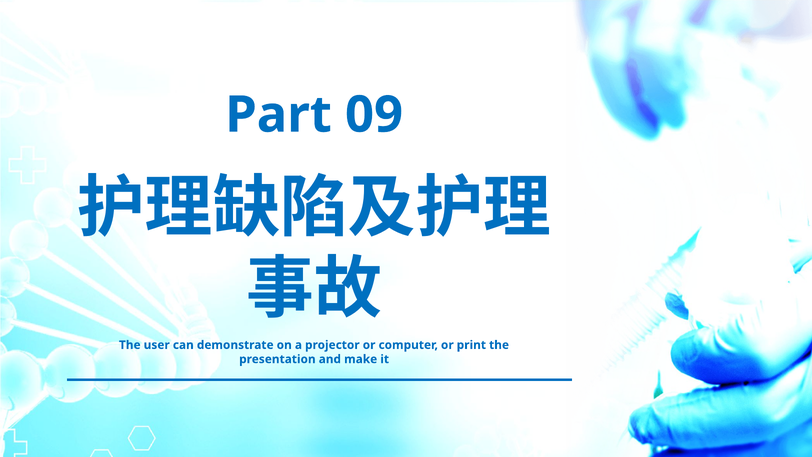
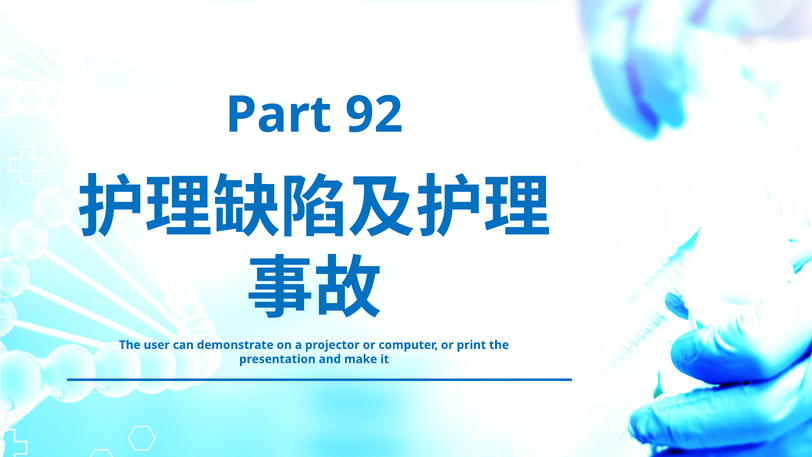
09: 09 -> 92
